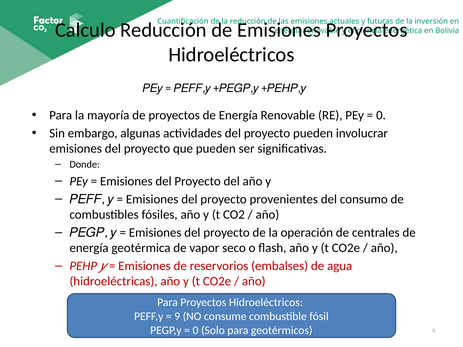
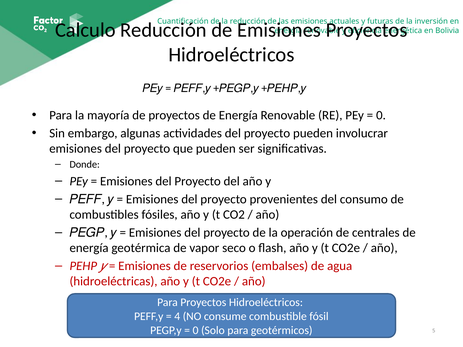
9: 9 -> 4
